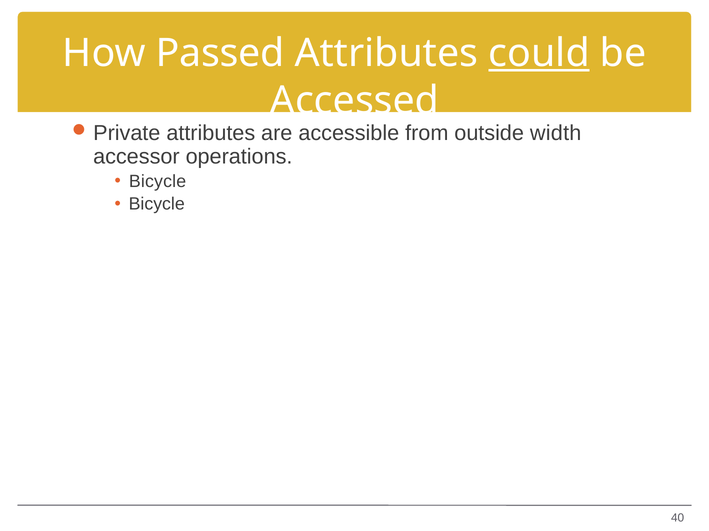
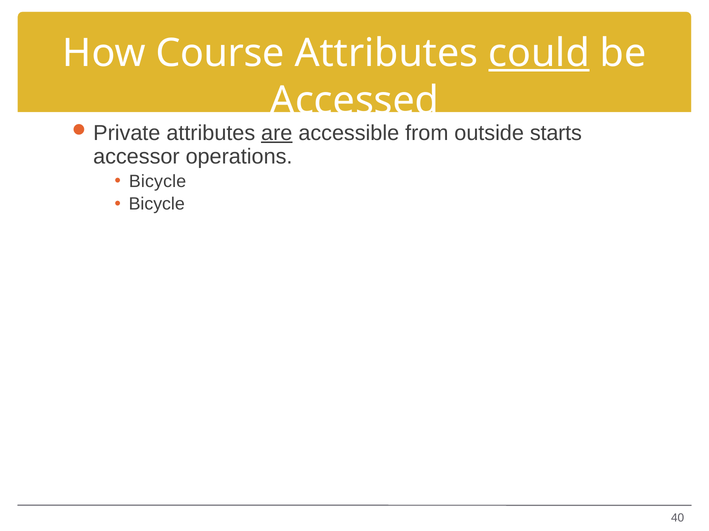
Passed: Passed -> Course
are underline: none -> present
width: width -> starts
